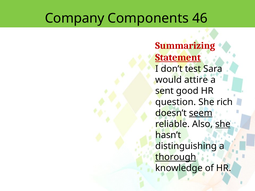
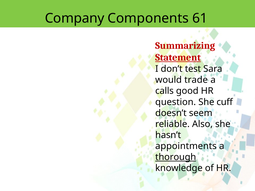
46: 46 -> 61
attire: attire -> trade
sent: sent -> calls
rich: rich -> cuff
seem underline: present -> none
she at (223, 124) underline: present -> none
distinguishing: distinguishing -> appointments
